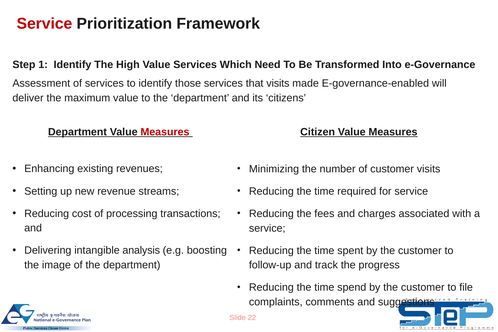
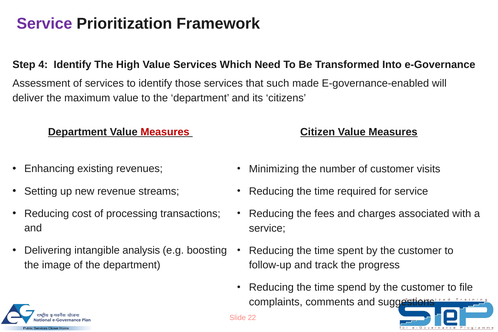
Service at (44, 24) colour: red -> purple
1: 1 -> 4
that visits: visits -> such
